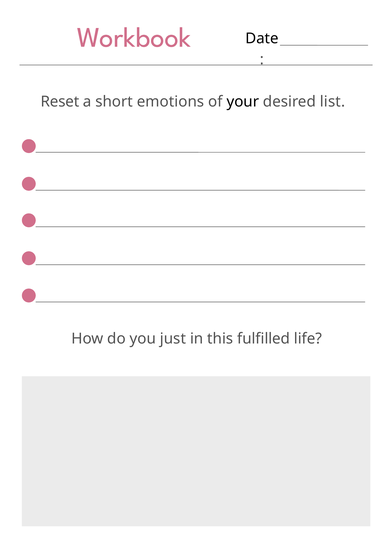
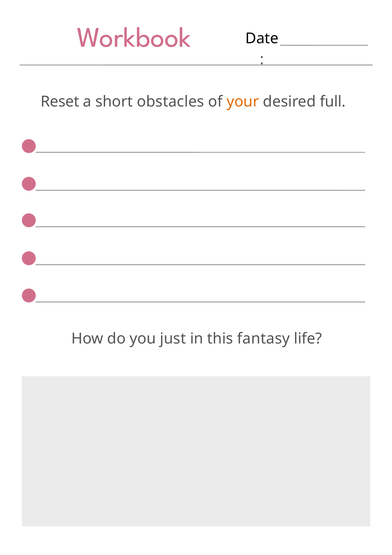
emotions: emotions -> obstacles
your colour: black -> orange
list: list -> full
fulfilled: fulfilled -> fantasy
